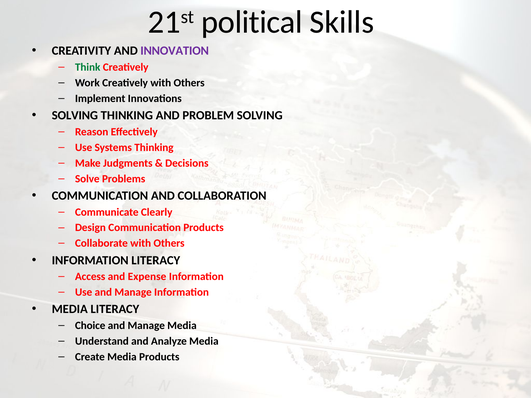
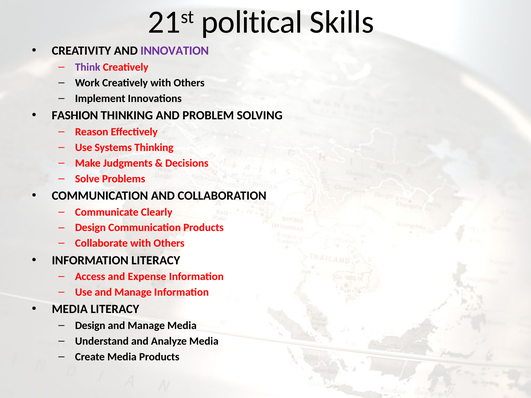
Think colour: green -> purple
SOLVING at (75, 116): SOLVING -> FASHION
Choice at (90, 326): Choice -> Design
